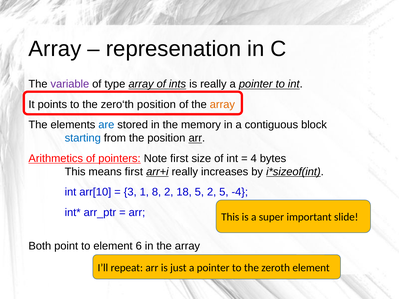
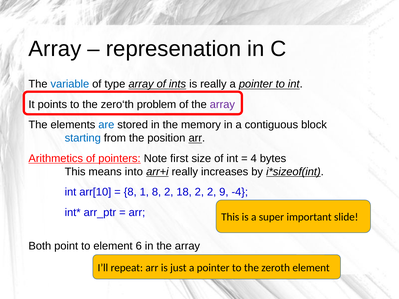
variable colour: purple -> blue
zero‘th position: position -> problem
array at (222, 105) colour: orange -> purple
means first: first -> into
3 at (130, 192): 3 -> 8
18 5: 5 -> 2
2 5: 5 -> 9
